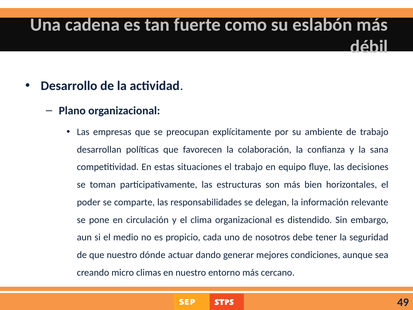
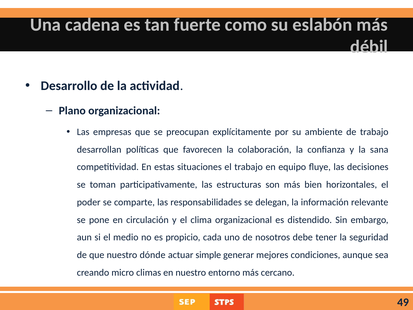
dando: dando -> simple
